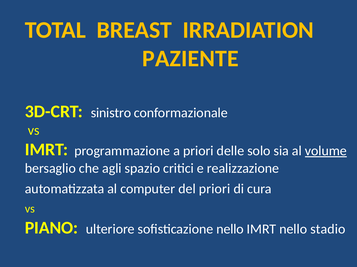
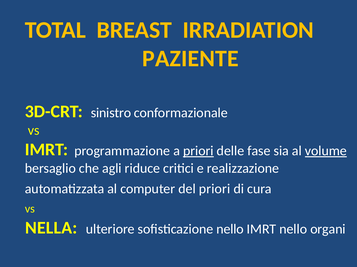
priori at (198, 151) underline: none -> present
solo: solo -> fase
spazio: spazio -> riduce
PIANO: PIANO -> NELLA
stadio: stadio -> organi
